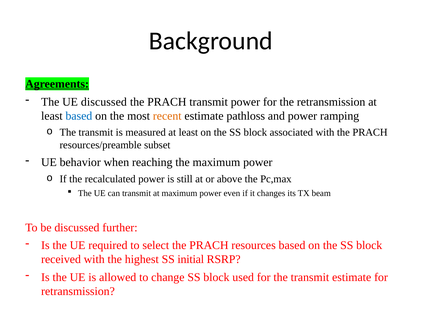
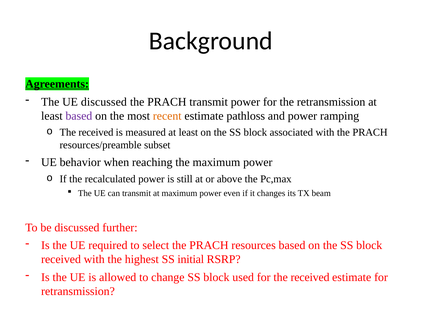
based at (79, 116) colour: blue -> purple
transmit at (96, 132): transmit -> received
for the transmit: transmit -> received
